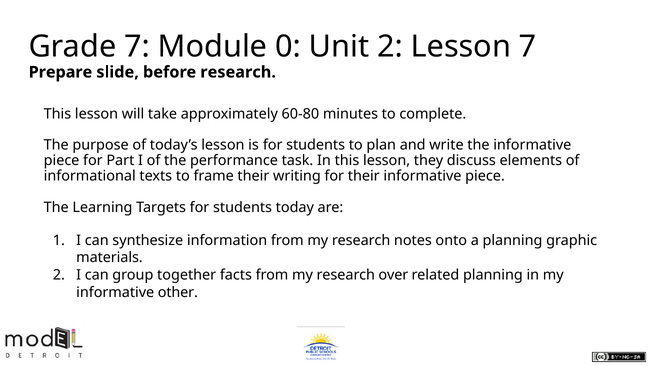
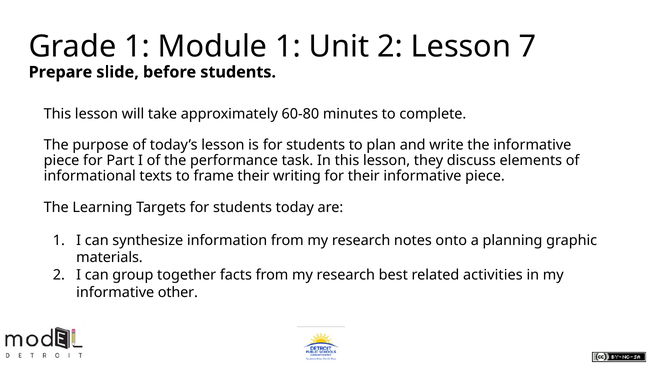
Grade 7: 7 -> 1
Module 0: 0 -> 1
before research: research -> students
over: over -> best
related planning: planning -> activities
